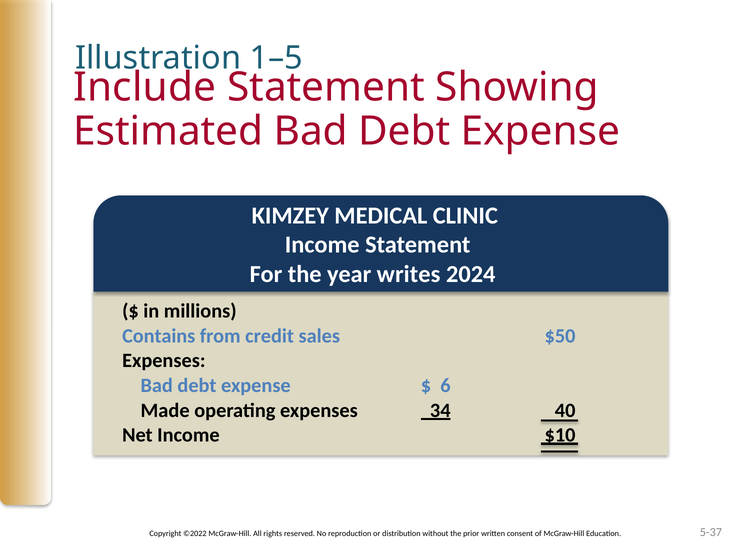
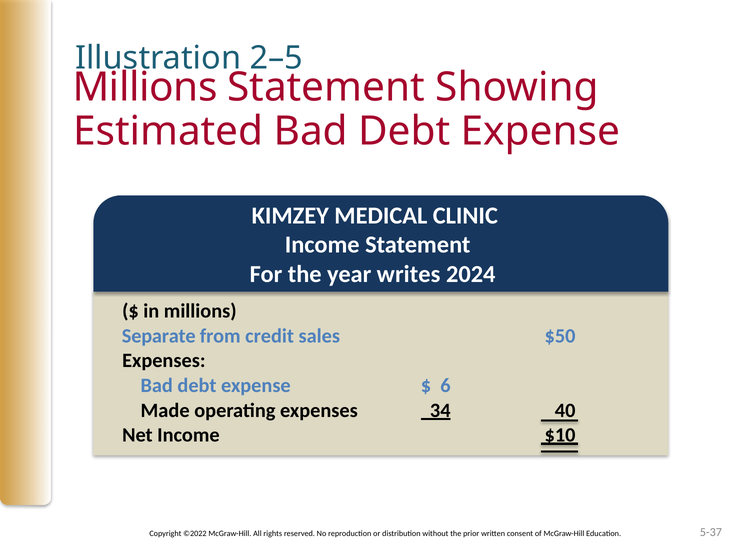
1–5: 1–5 -> 2–5
Include at (145, 87): Include -> Millions
Contains: Contains -> Separate
